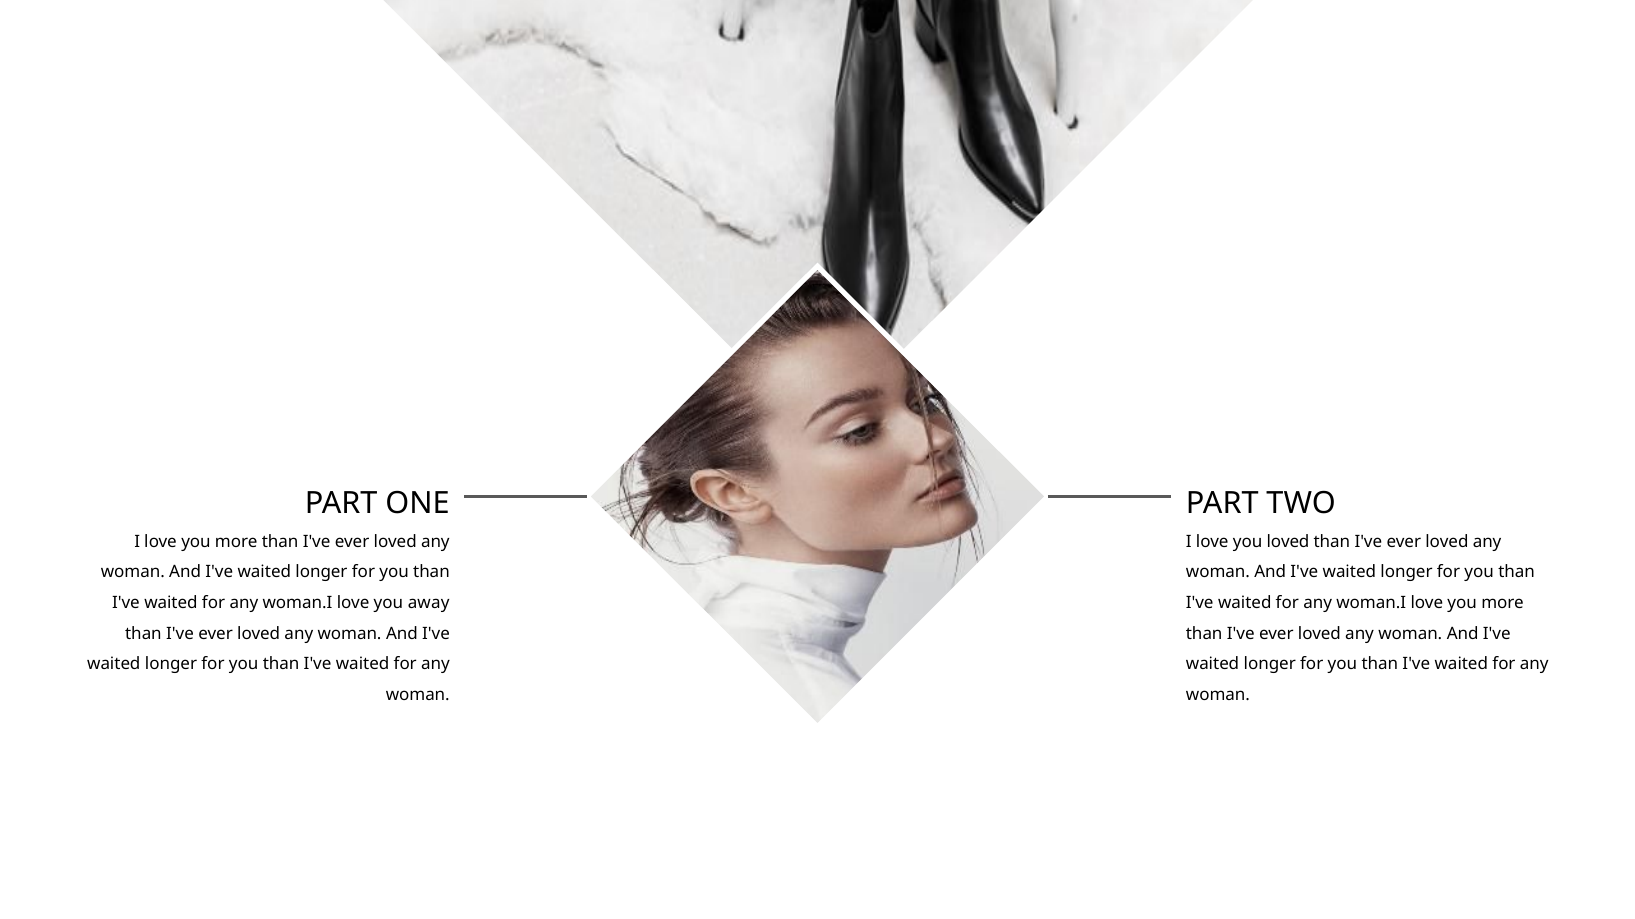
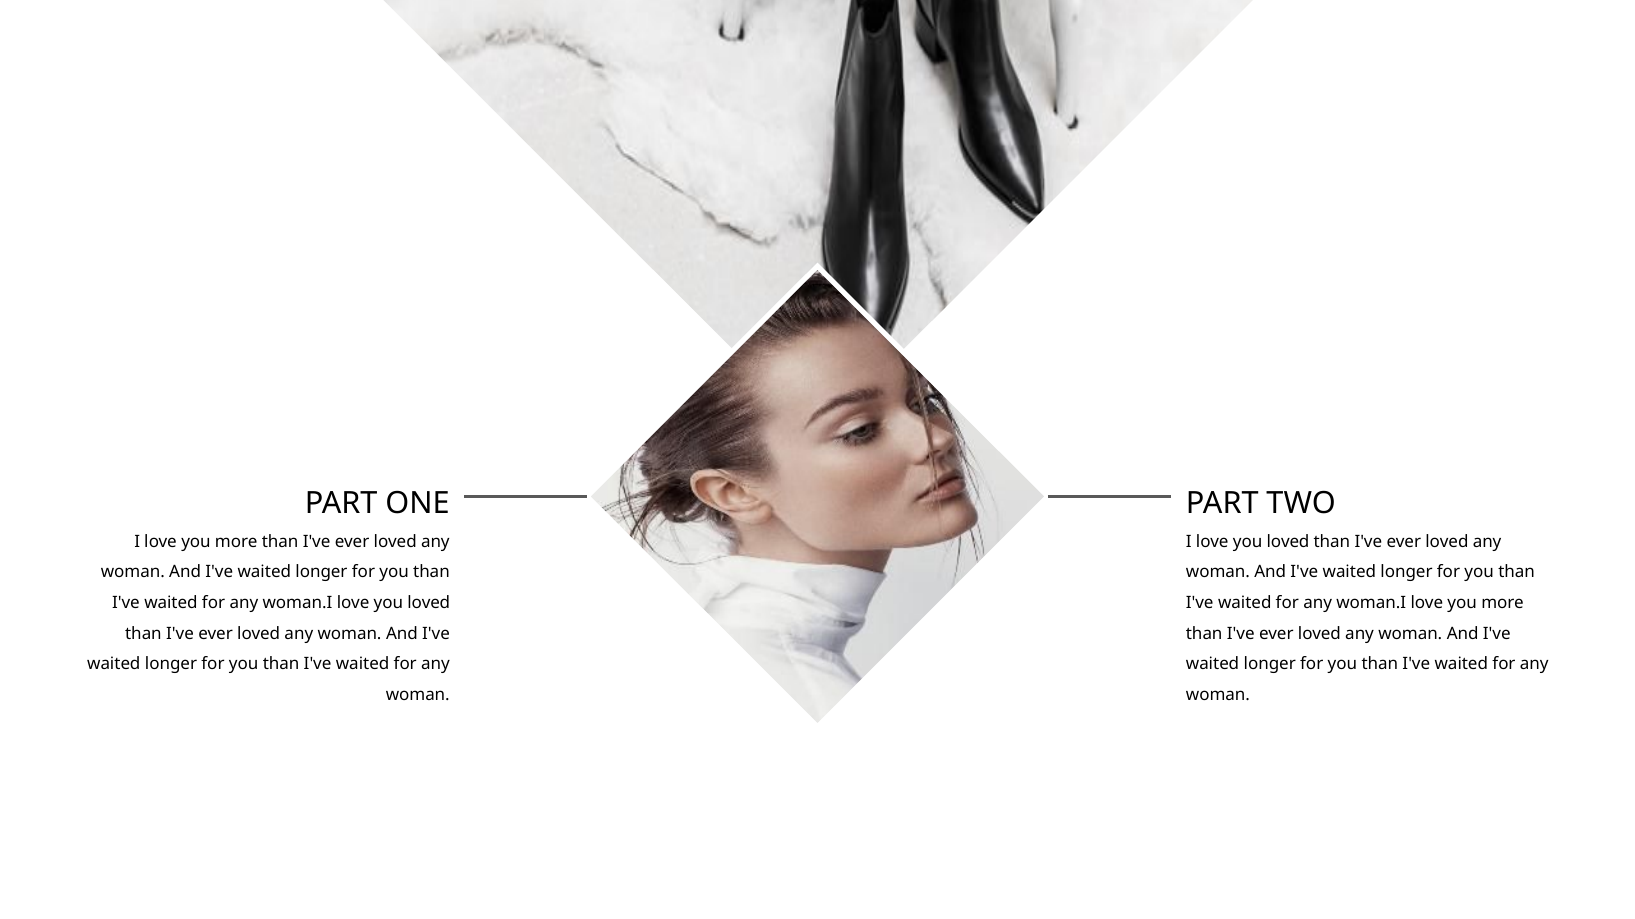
woman.I love you away: away -> loved
